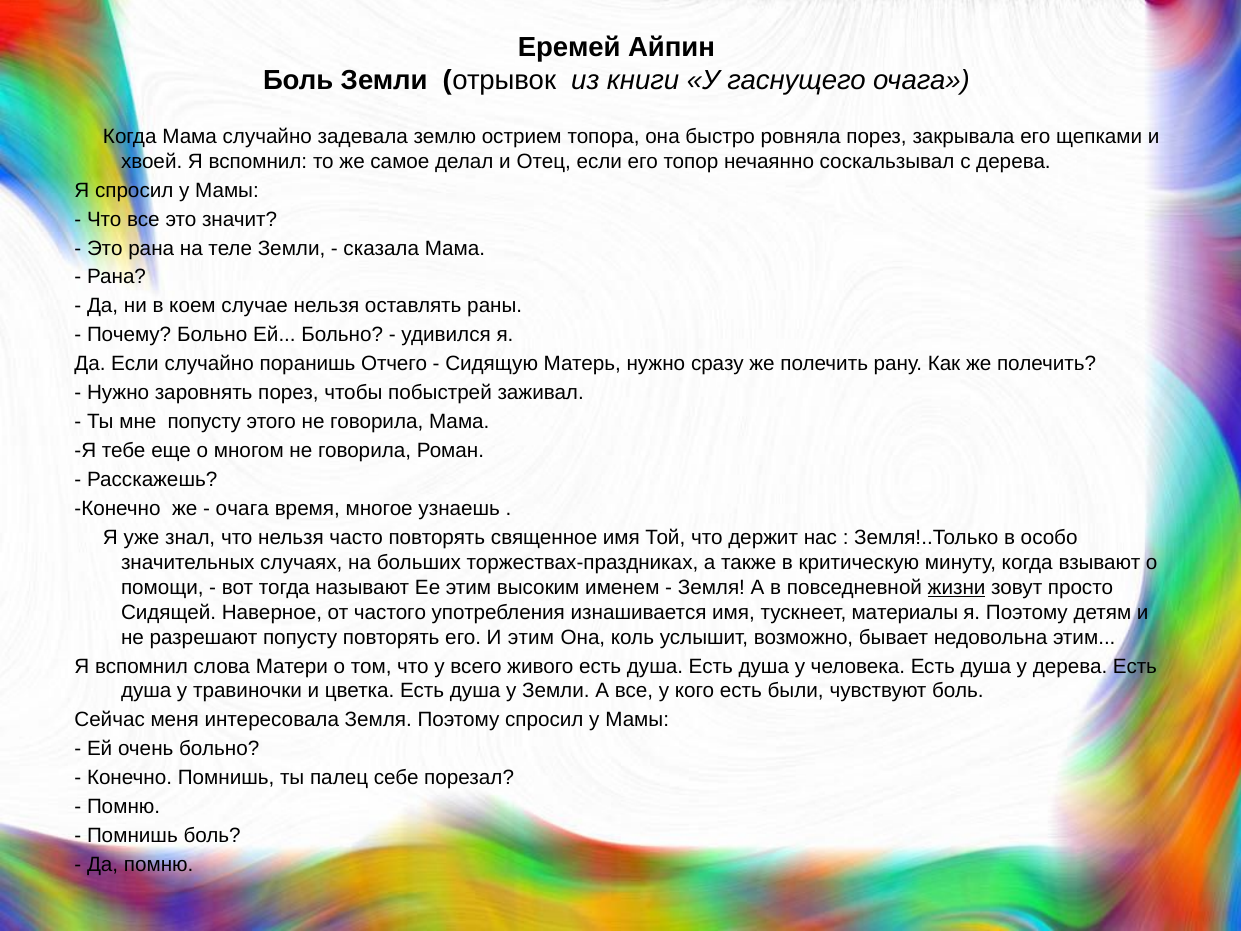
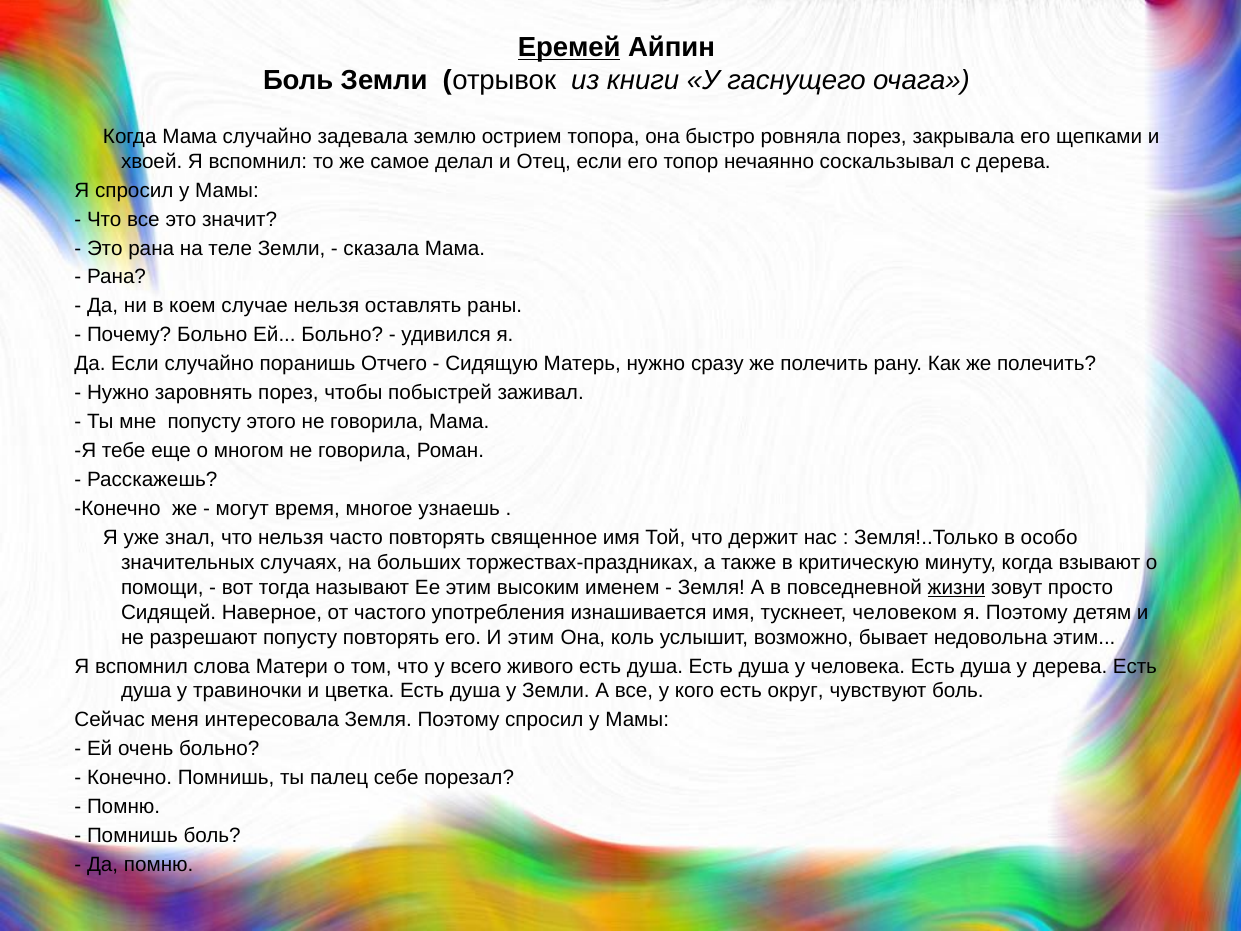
Еремей underline: none -> present
очага at (242, 509): очага -> могут
материалы: материалы -> человеком
были: были -> округ
